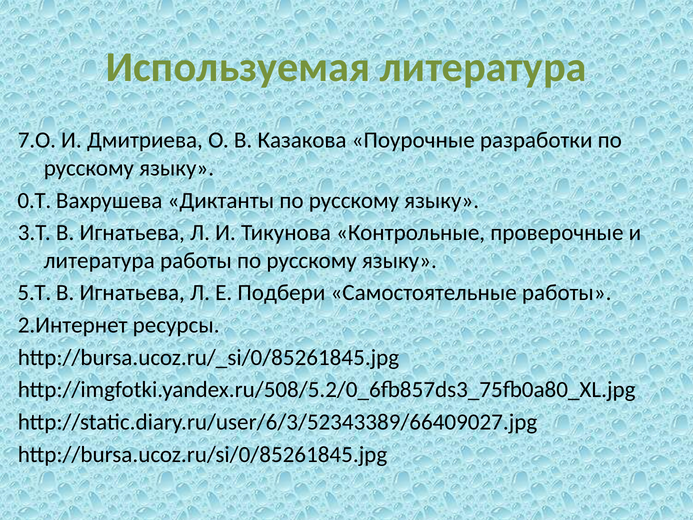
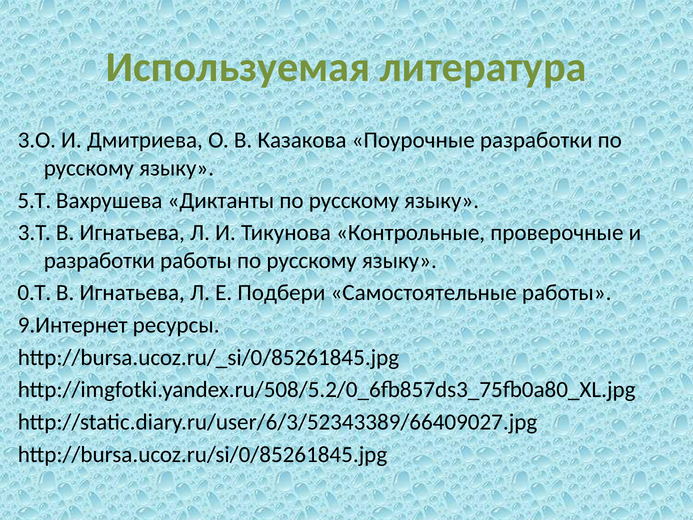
7.О: 7.О -> 3.О
0.Т: 0.Т -> 5.Т
литература at (99, 260): литература -> разработки
5.Т: 5.Т -> 0.Т
2.Интернет: 2.Интернет -> 9.Интернет
